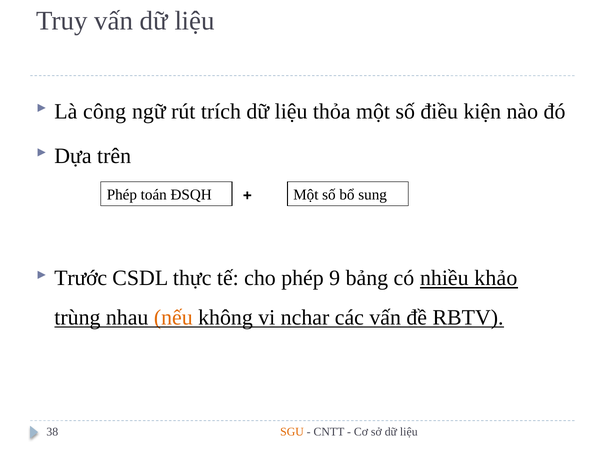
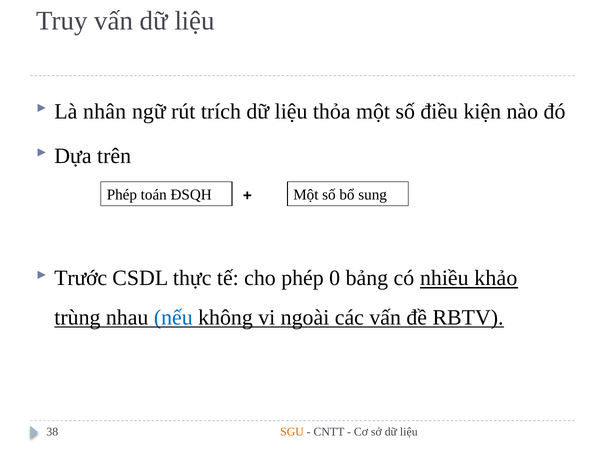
công: công -> nhân
9: 9 -> 0
nếu colour: orange -> blue
nchar: nchar -> ngoài
